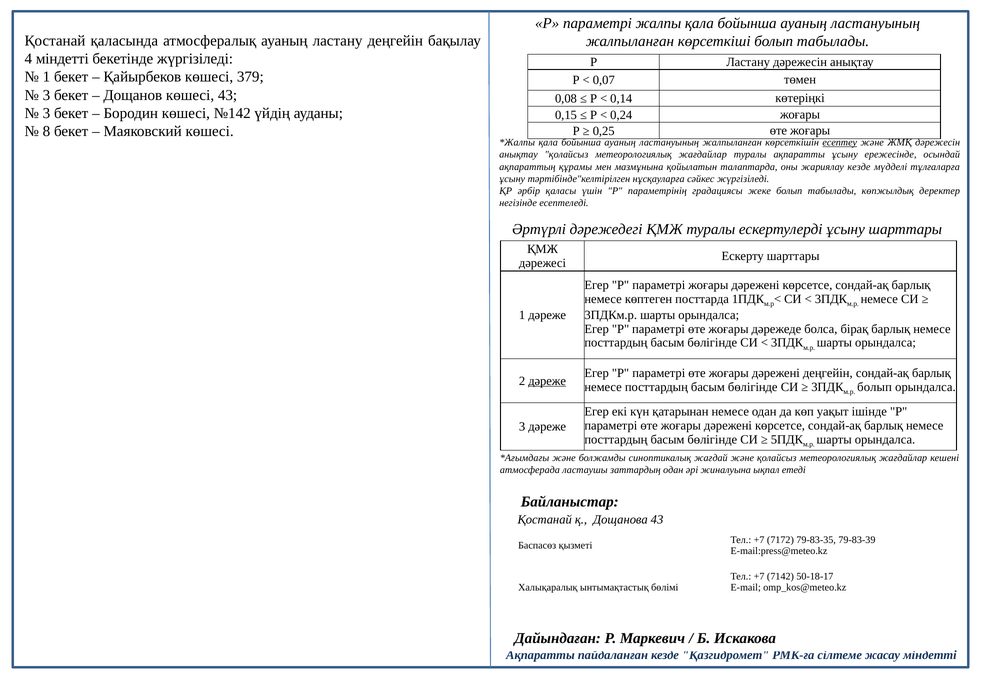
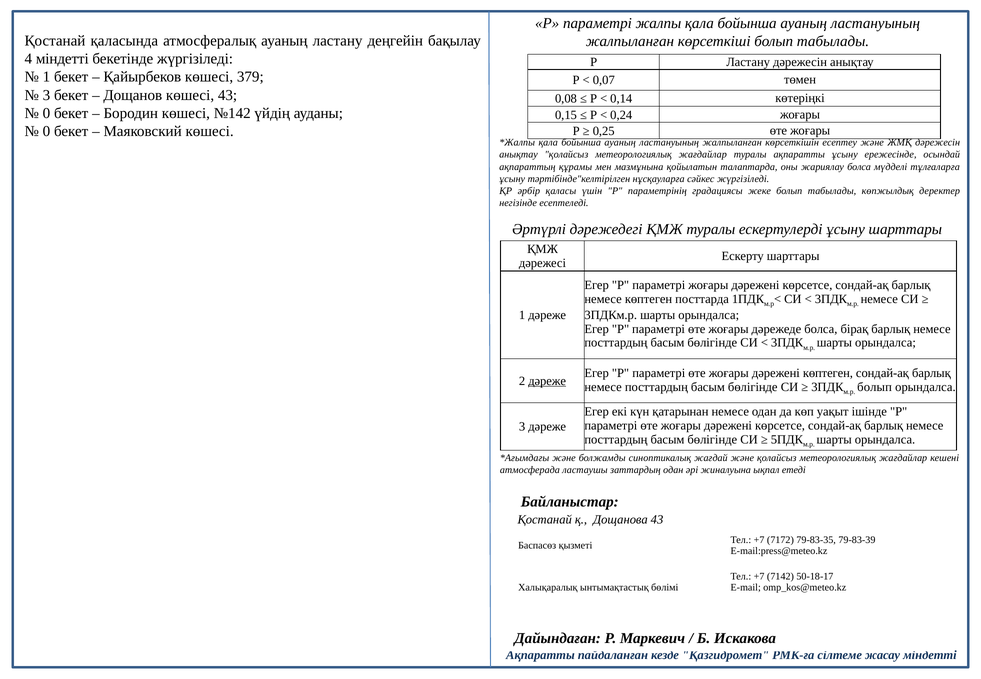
3 at (46, 113): 3 -> 0
8 at (46, 131): 8 -> 0
есептеу underline: present -> none
жариялау кезде: кезде -> болса
дәрежені деңгейін: деңгейін -> көптеген
